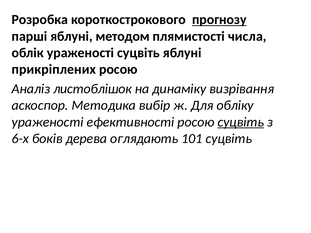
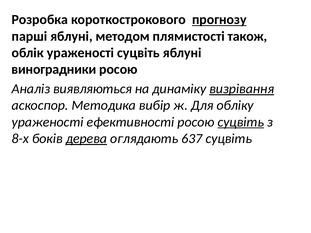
числа: числа -> також
прикріплених: прикріплених -> виноградники
листоблішок: листоблішок -> виявляються
визрівання underline: none -> present
6-х: 6-х -> 8-х
дерева underline: none -> present
101: 101 -> 637
